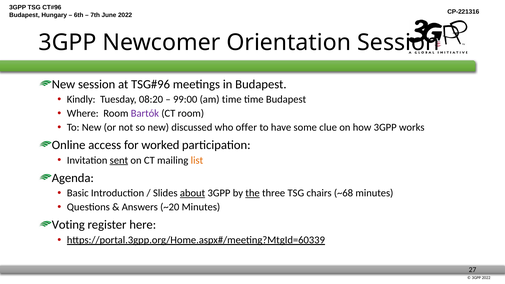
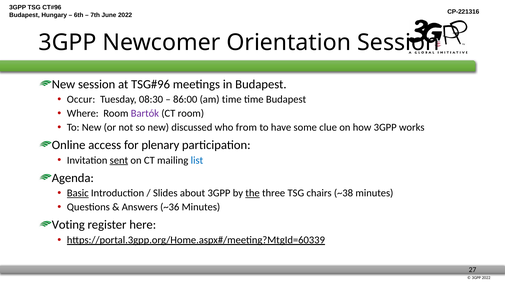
Kindly: Kindly -> Occur
08:20: 08:20 -> 08:30
99:00: 99:00 -> 86:00
offer: offer -> from
worked: worked -> plenary
list colour: orange -> blue
Basic underline: none -> present
about underline: present -> none
~68: ~68 -> ~38
~20: ~20 -> ~36
